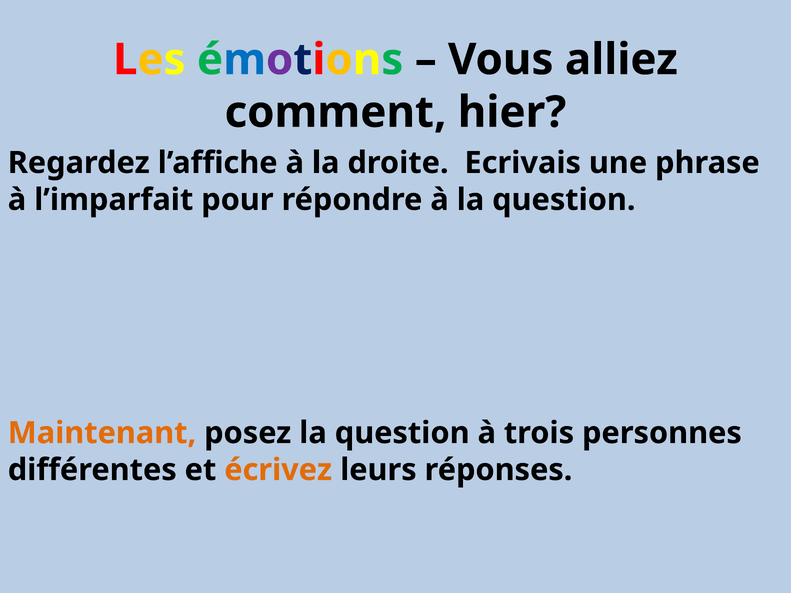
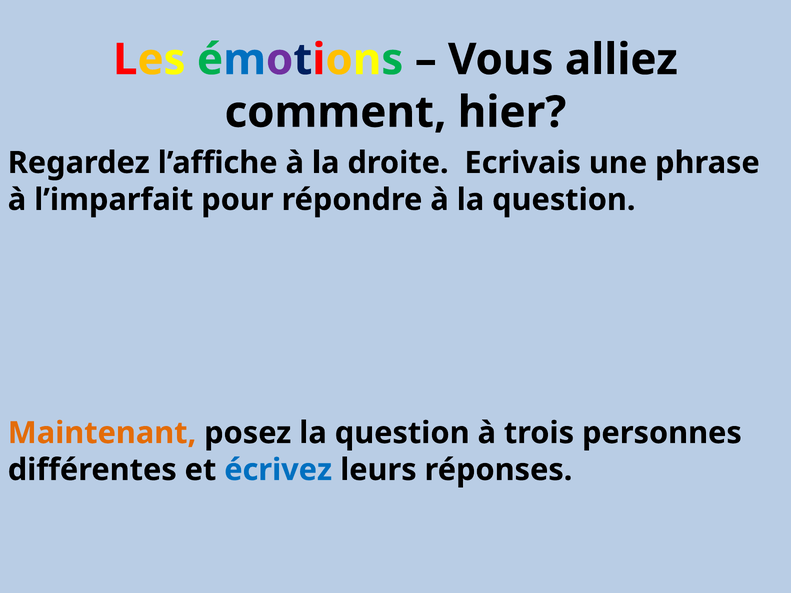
écrivez colour: orange -> blue
